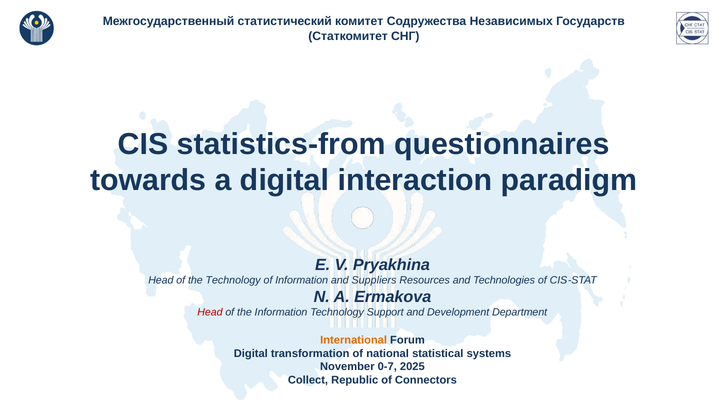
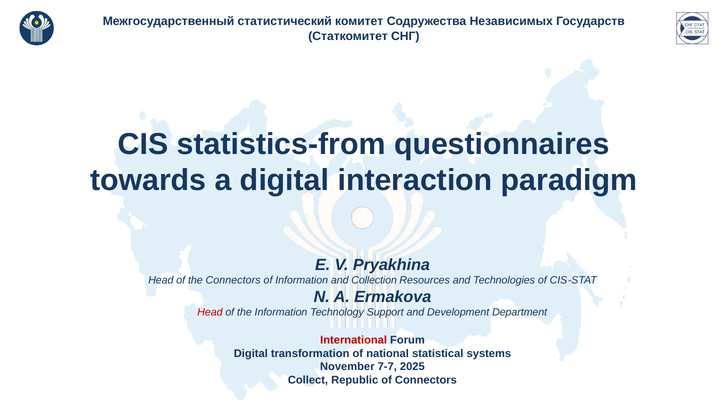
the Technology: Technology -> Connectors
Suppliers: Suppliers -> Collection
International colour: orange -> red
0-7: 0-7 -> 7-7
